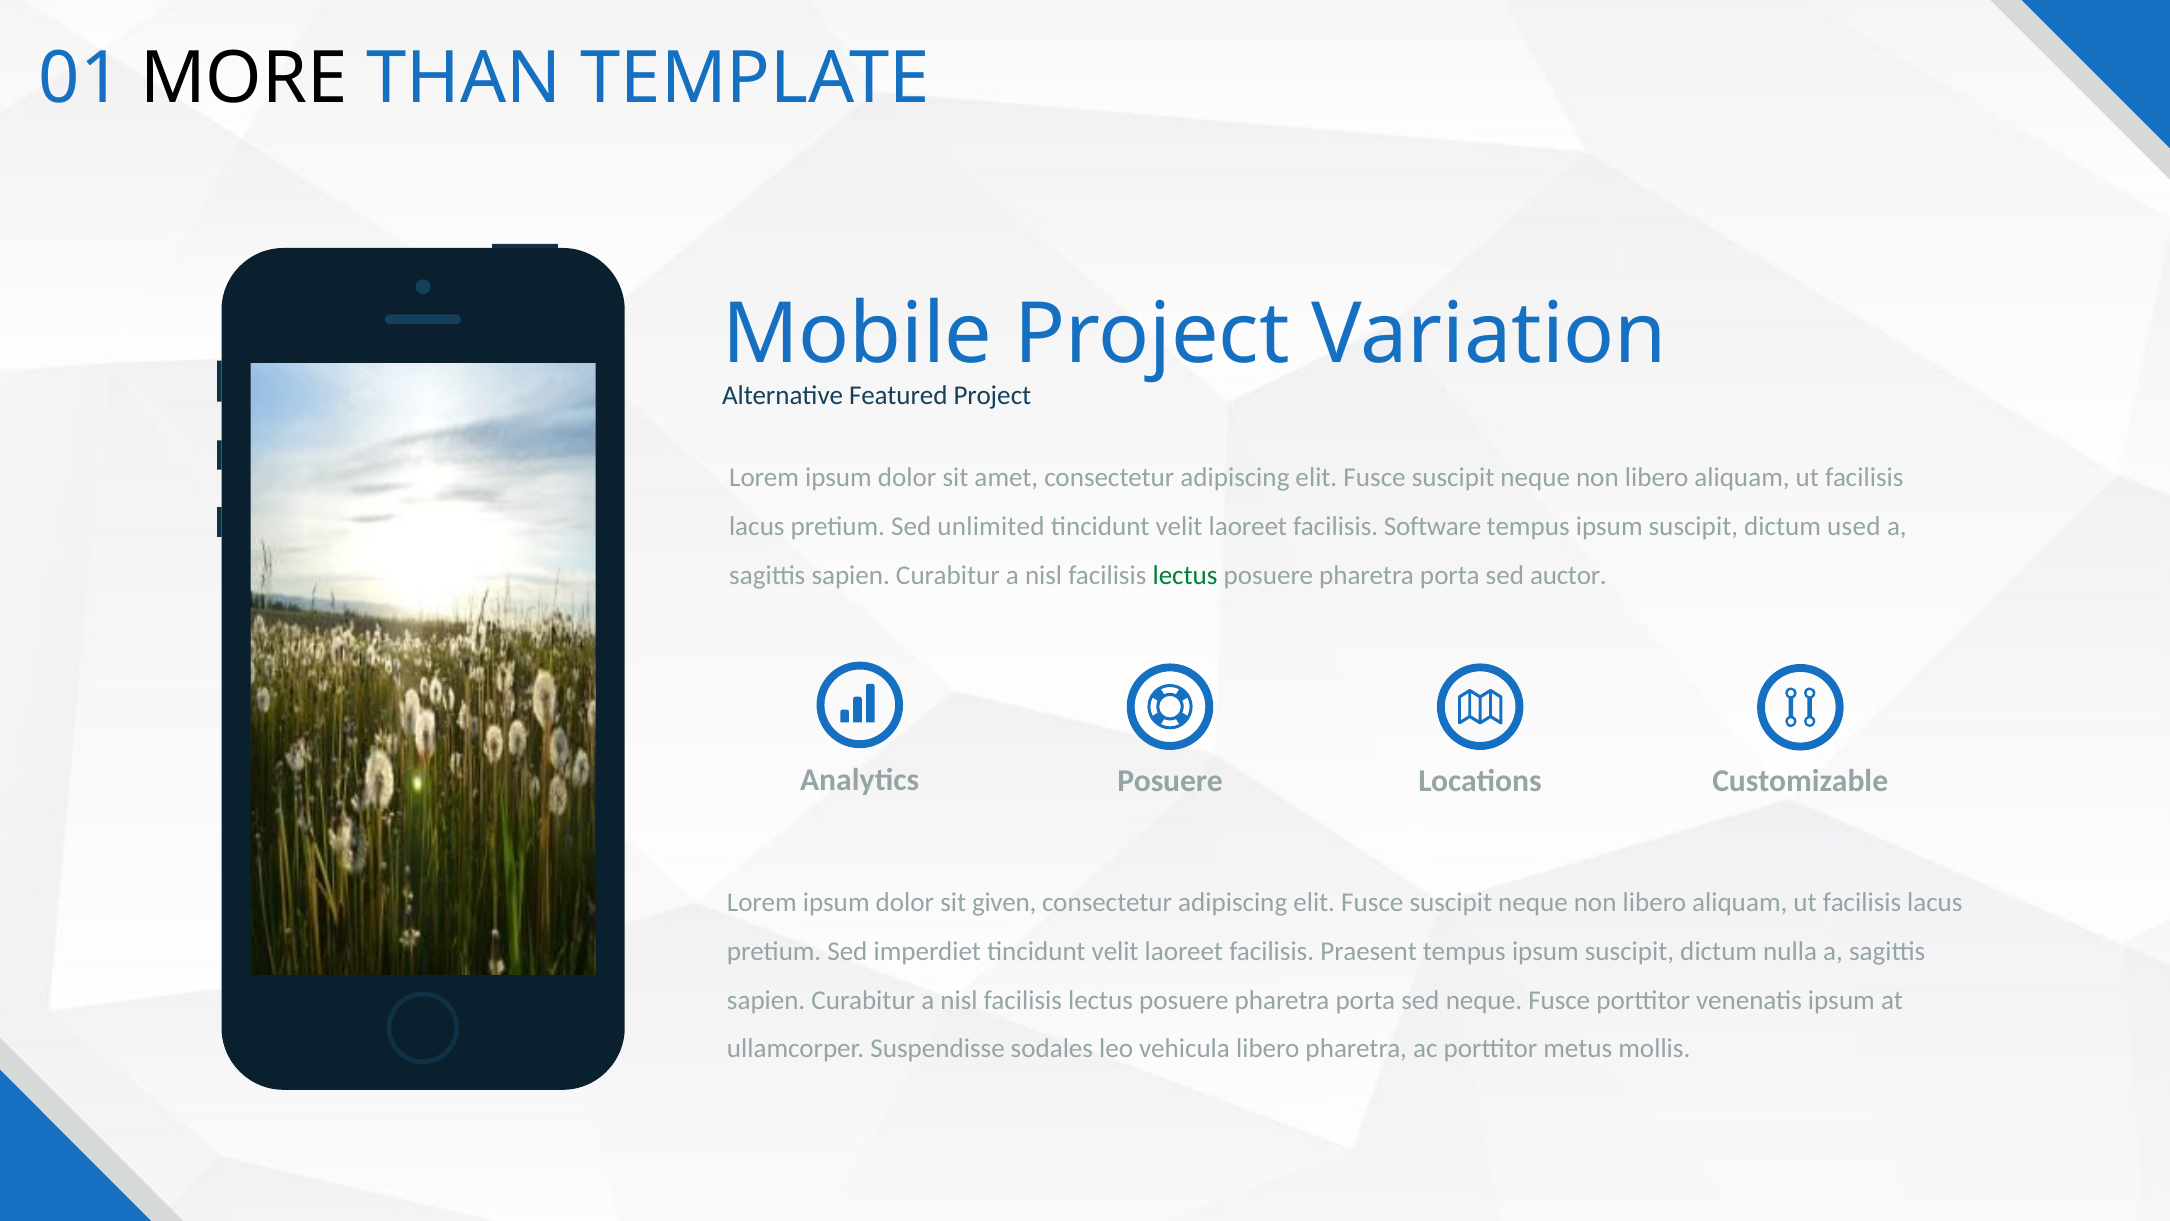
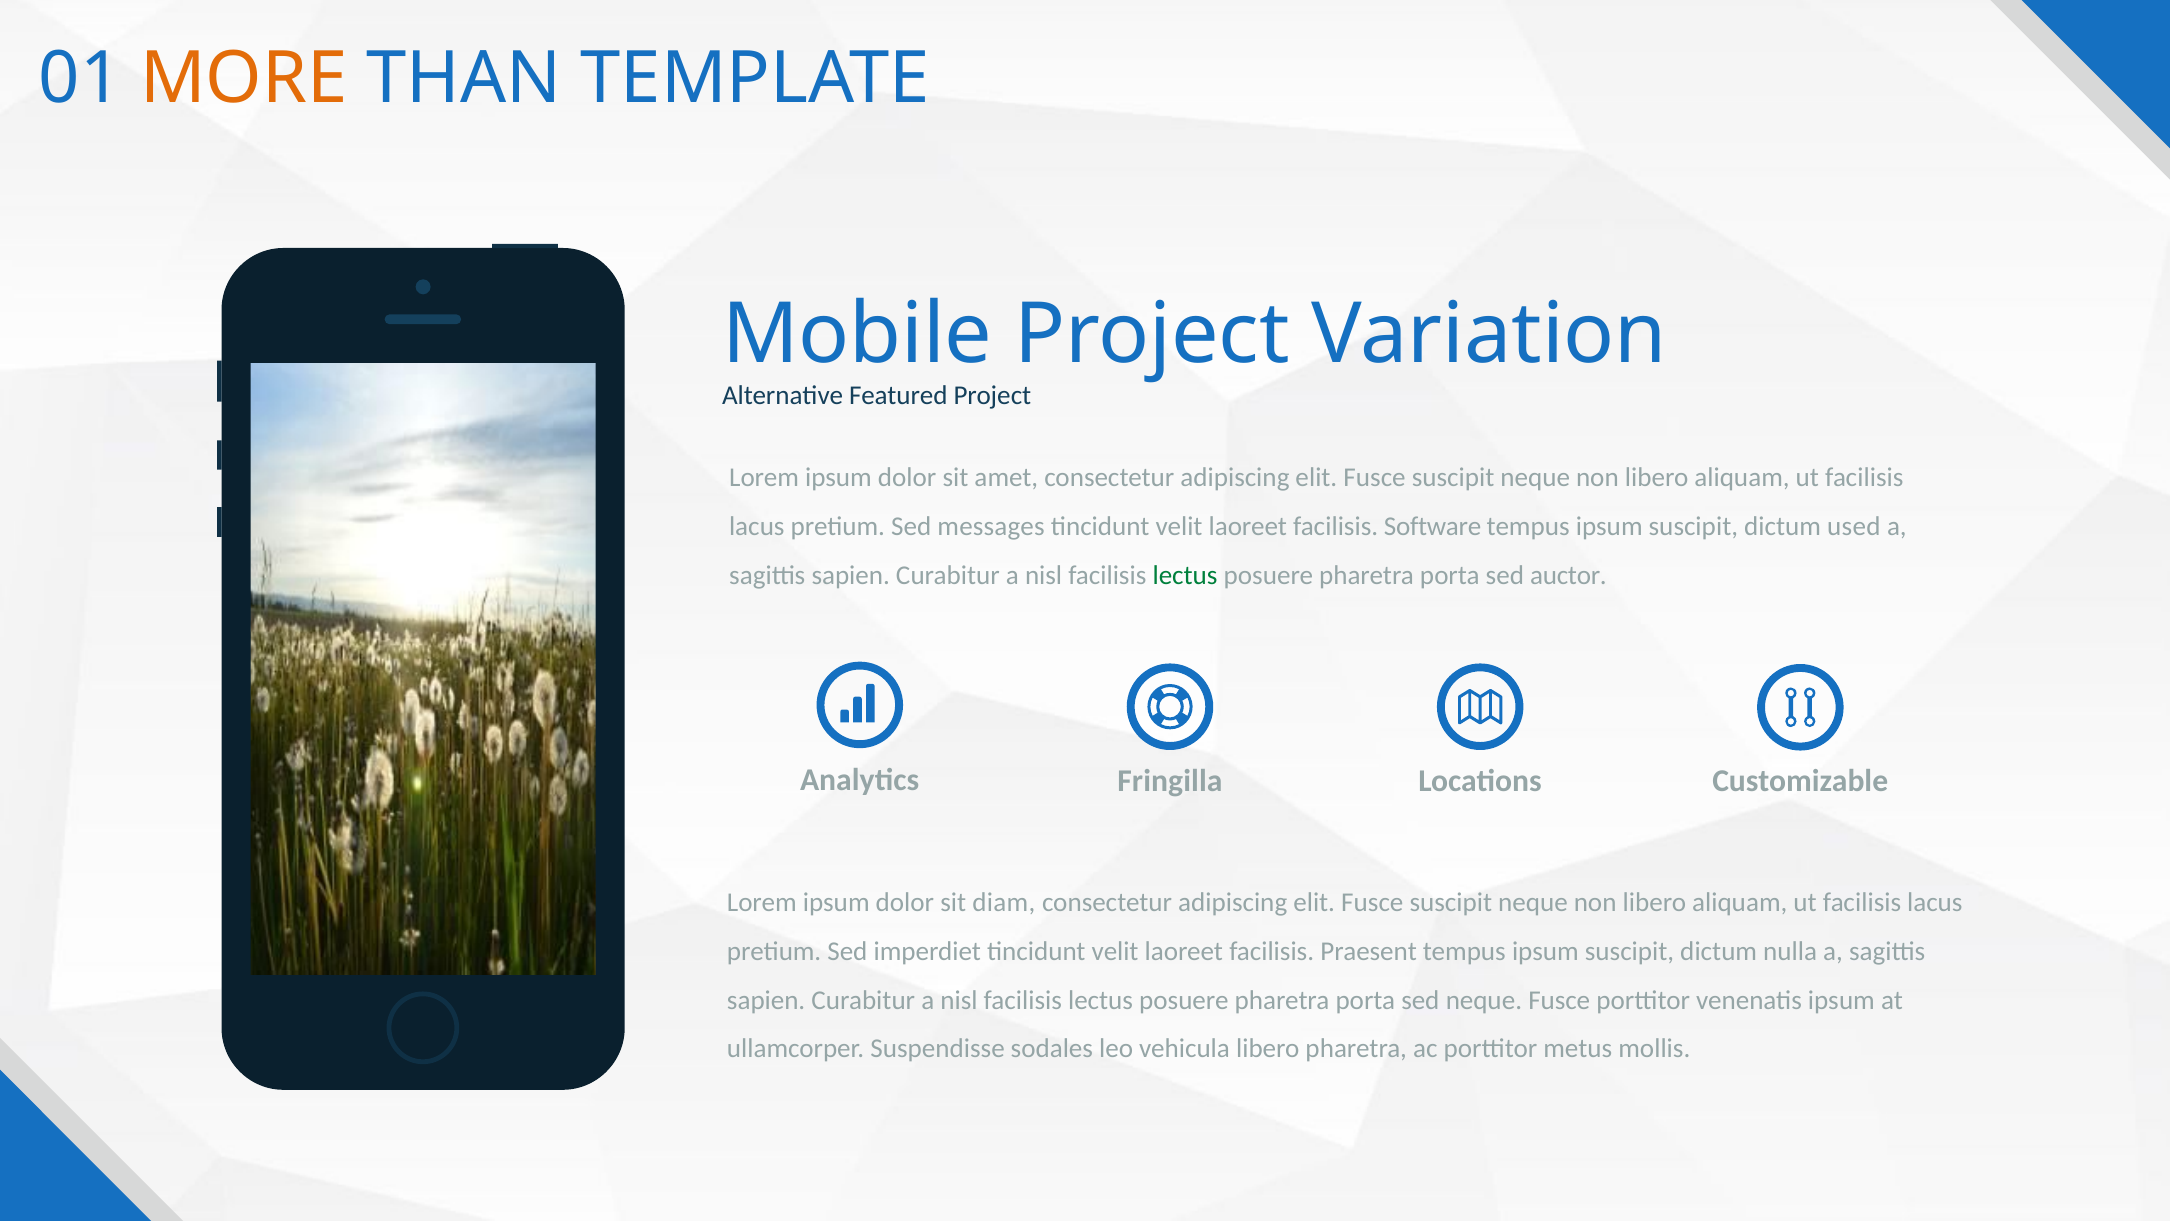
MORE colour: black -> orange
unlimited: unlimited -> messages
Analytics Posuere: Posuere -> Fringilla
given: given -> diam
